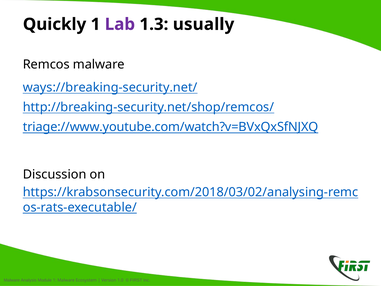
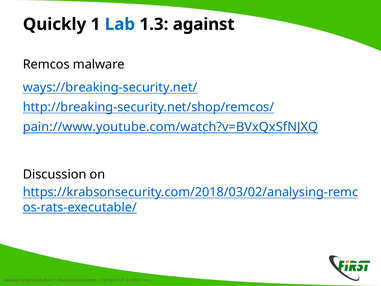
Lab colour: purple -> blue
usually: usually -> against
triage://www.youtube.com/watch?v=BVxQxSfNJXQ: triage://www.youtube.com/watch?v=BVxQxSfNJXQ -> pain://www.youtube.com/watch?v=BVxQxSfNJXQ
